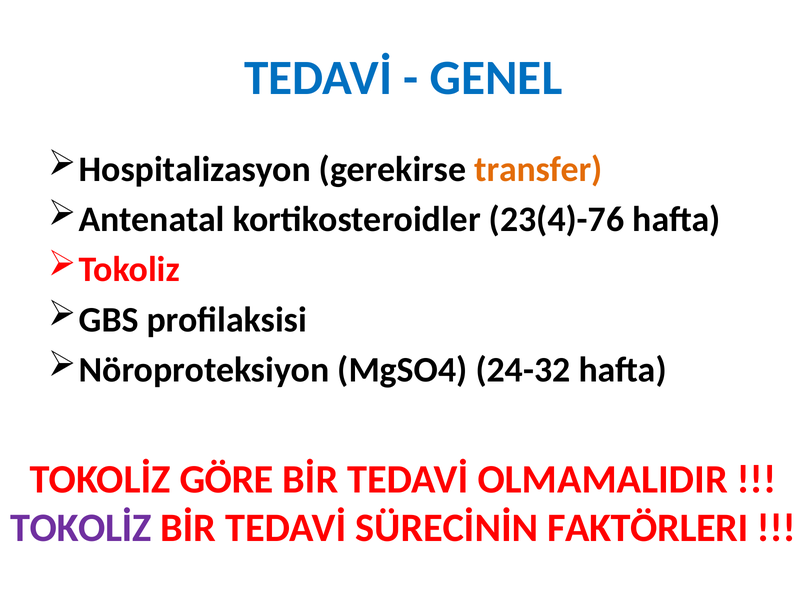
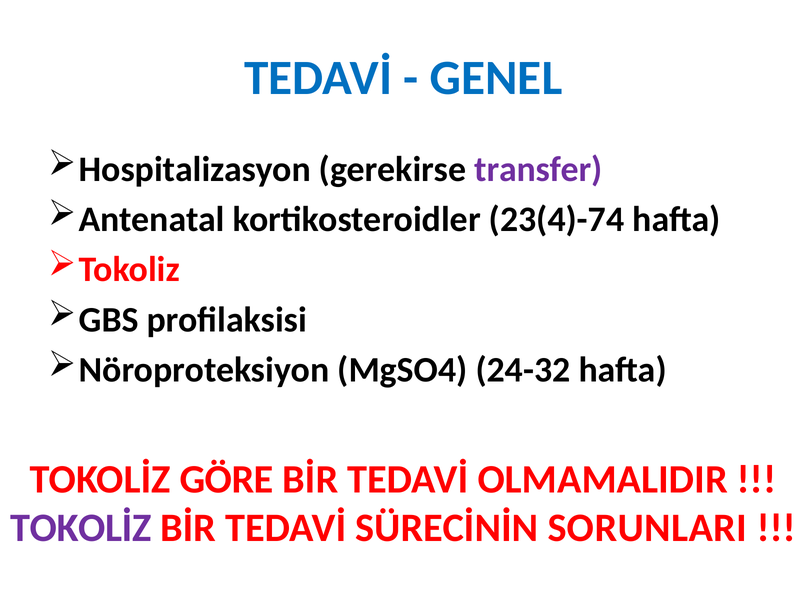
transfer colour: orange -> purple
23(4)-76: 23(4)-76 -> 23(4)-74
FAKTÖRLERI: FAKTÖRLERI -> SORUNLARI
